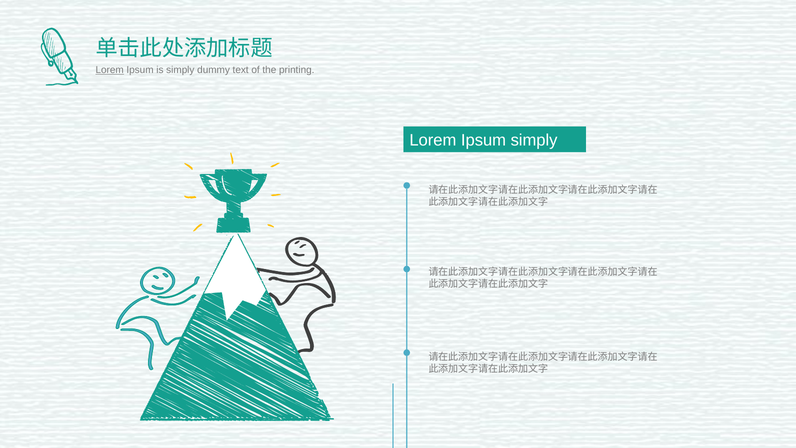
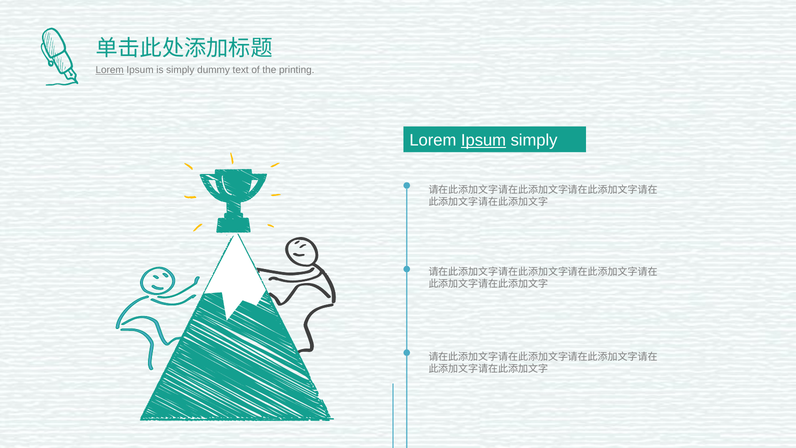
Ipsum at (484, 140) underline: none -> present
